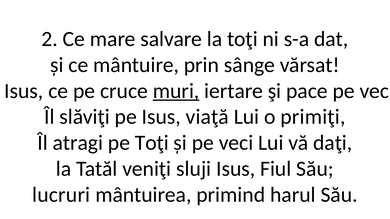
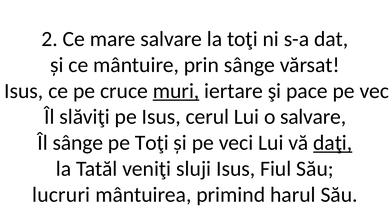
viaţă: viaţă -> cerul
o primiţi: primiţi -> salvare
Îl atragi: atragi -> sânge
daţi underline: none -> present
